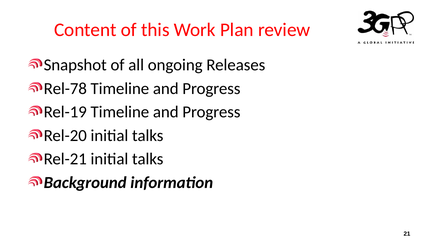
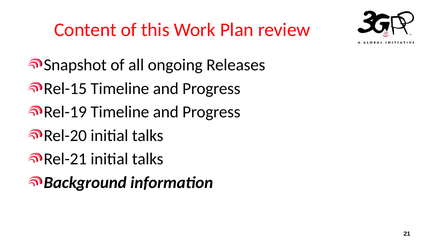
Rel-78: Rel-78 -> Rel-15
